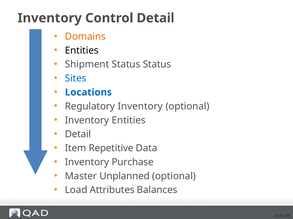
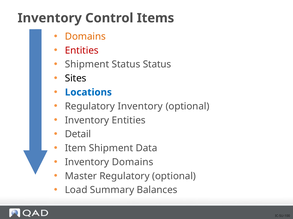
Control Detail: Detail -> Items
Entities at (82, 51) colour: black -> red
Sites colour: blue -> black
Item Repetitive: Repetitive -> Shipment
Inventory Purchase: Purchase -> Domains
Master Unplanned: Unplanned -> Regulatory
Attributes: Attributes -> Summary
